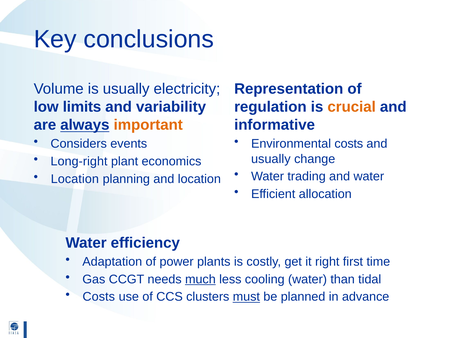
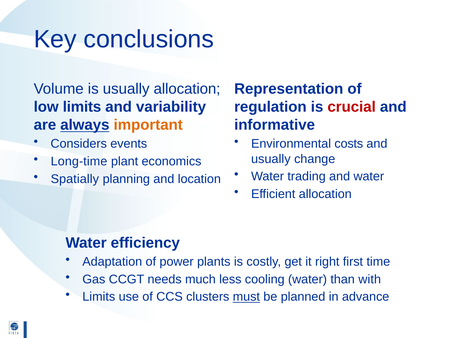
usually electricity: electricity -> allocation
crucial colour: orange -> red
Long-right: Long-right -> Long-time
Location at (75, 179): Location -> Spatially
much underline: present -> none
tidal: tidal -> with
Costs at (99, 296): Costs -> Limits
